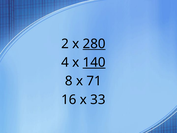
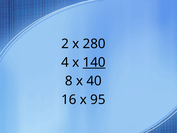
280 underline: present -> none
71: 71 -> 40
33: 33 -> 95
